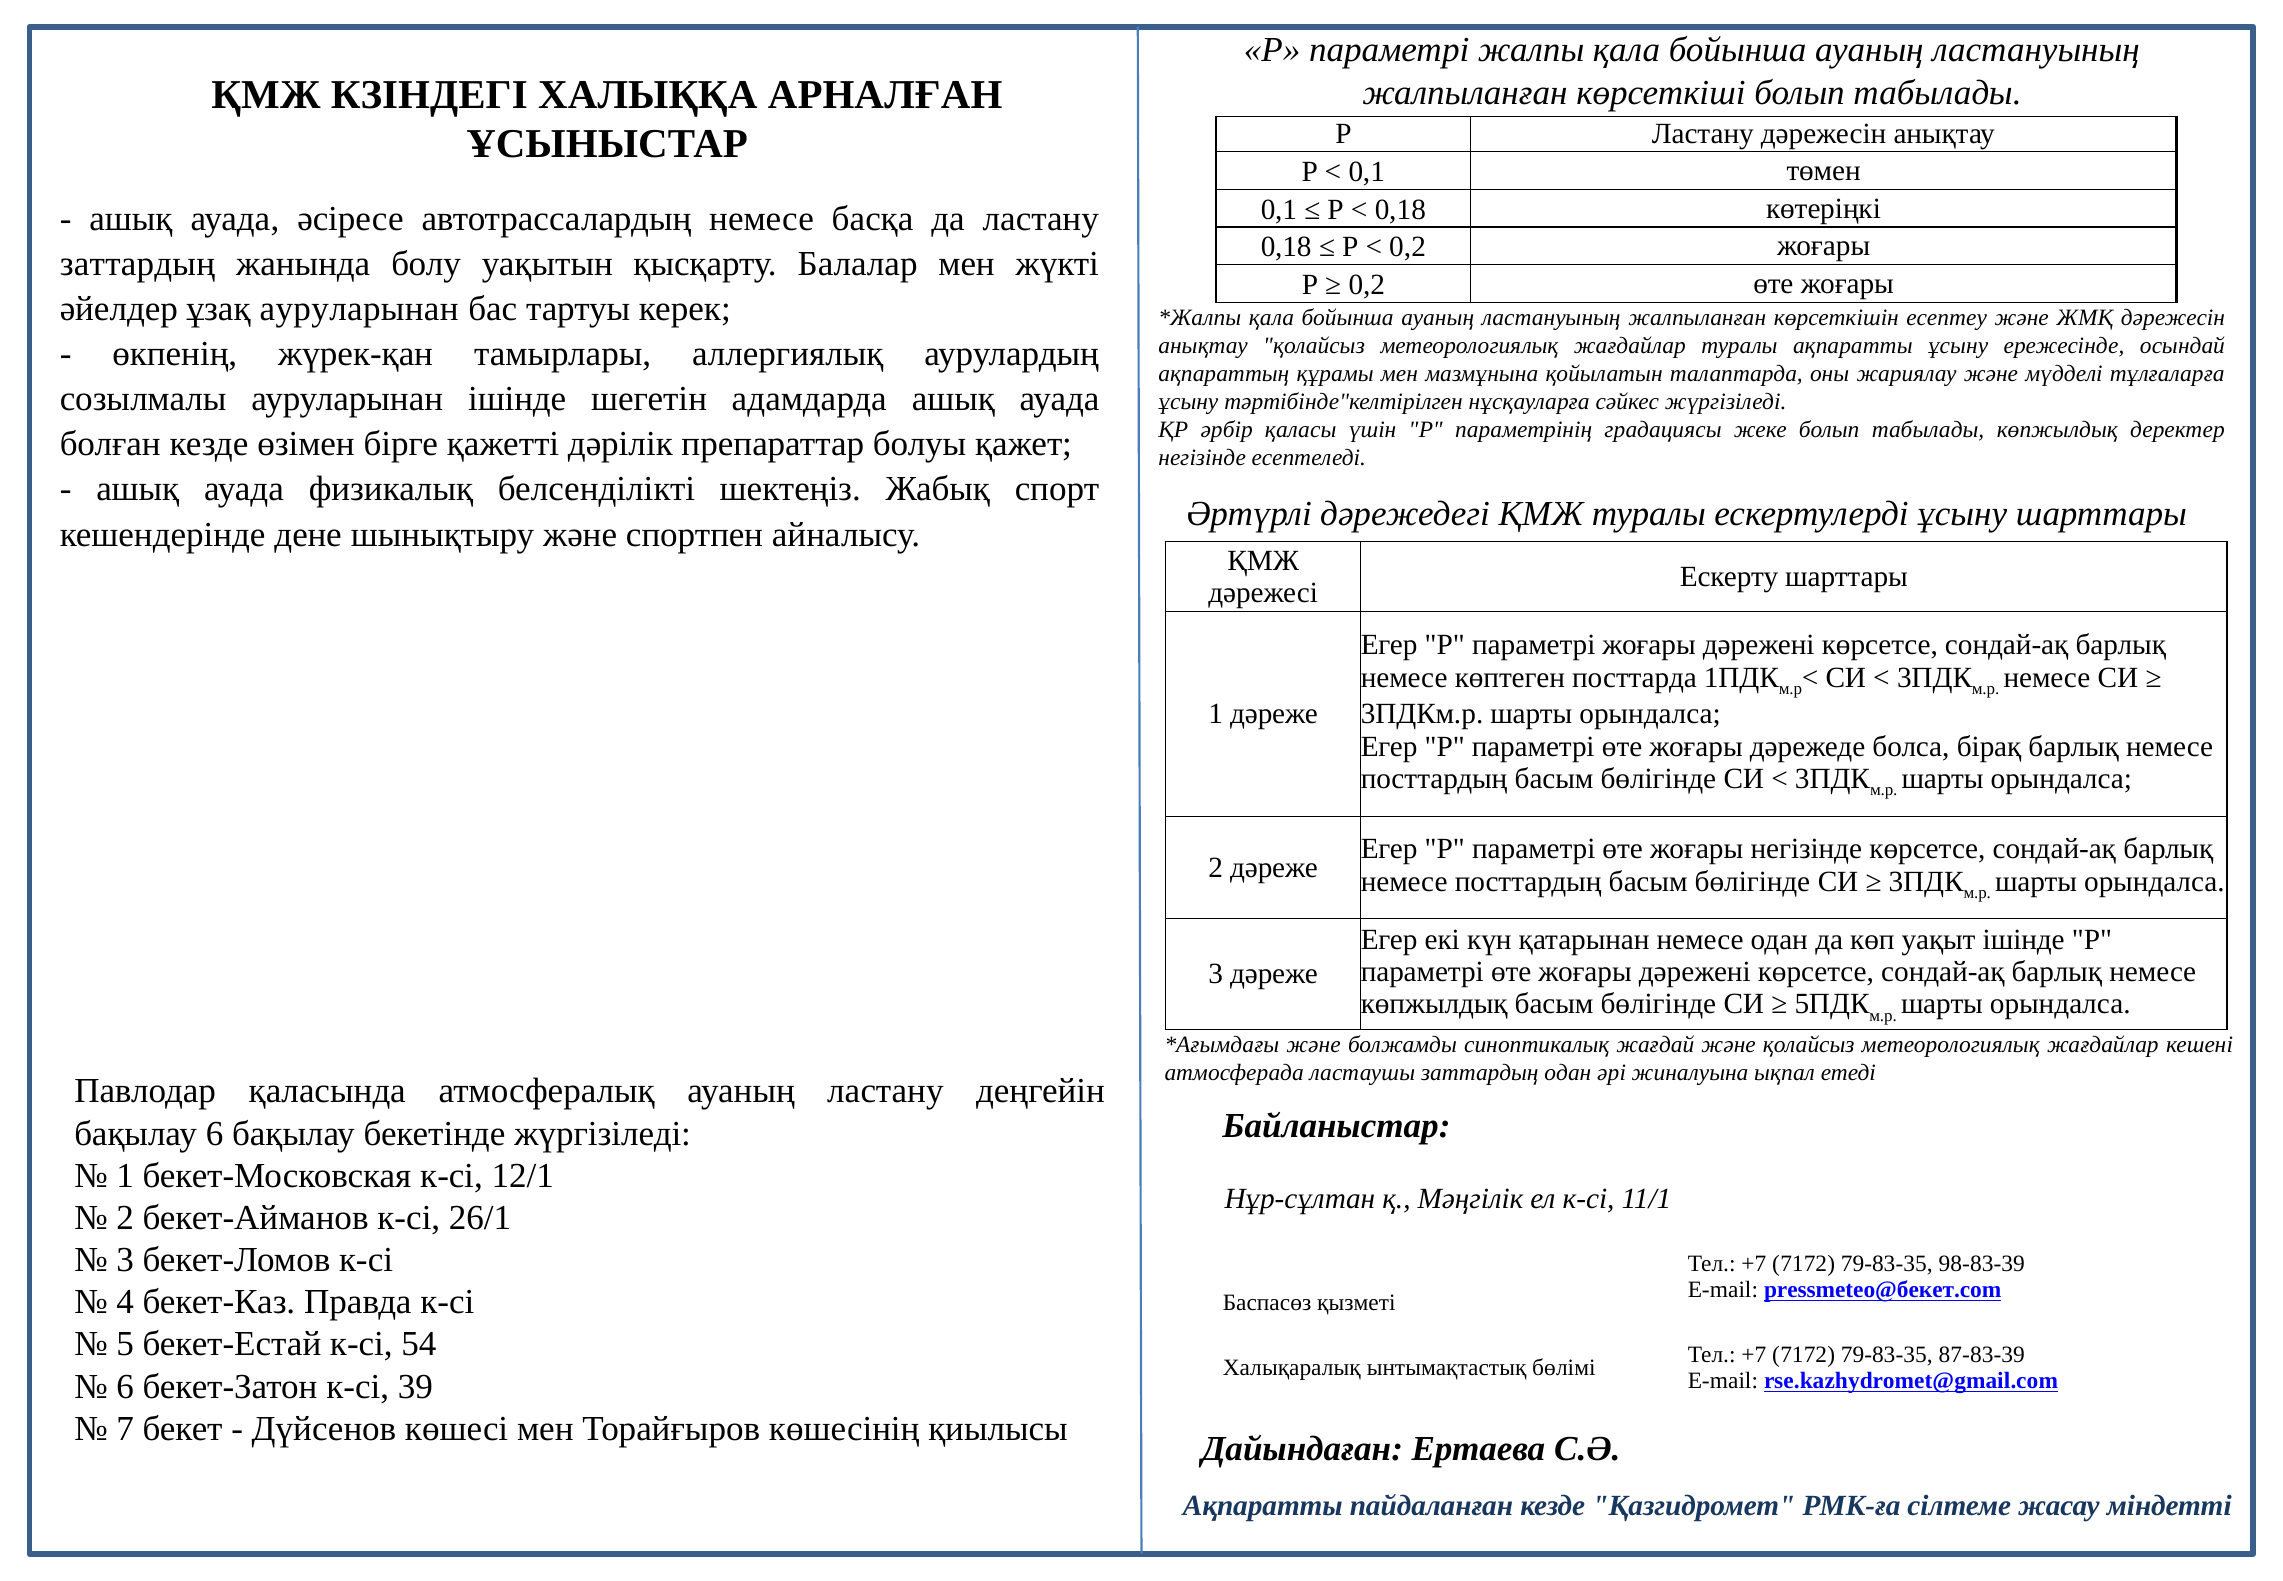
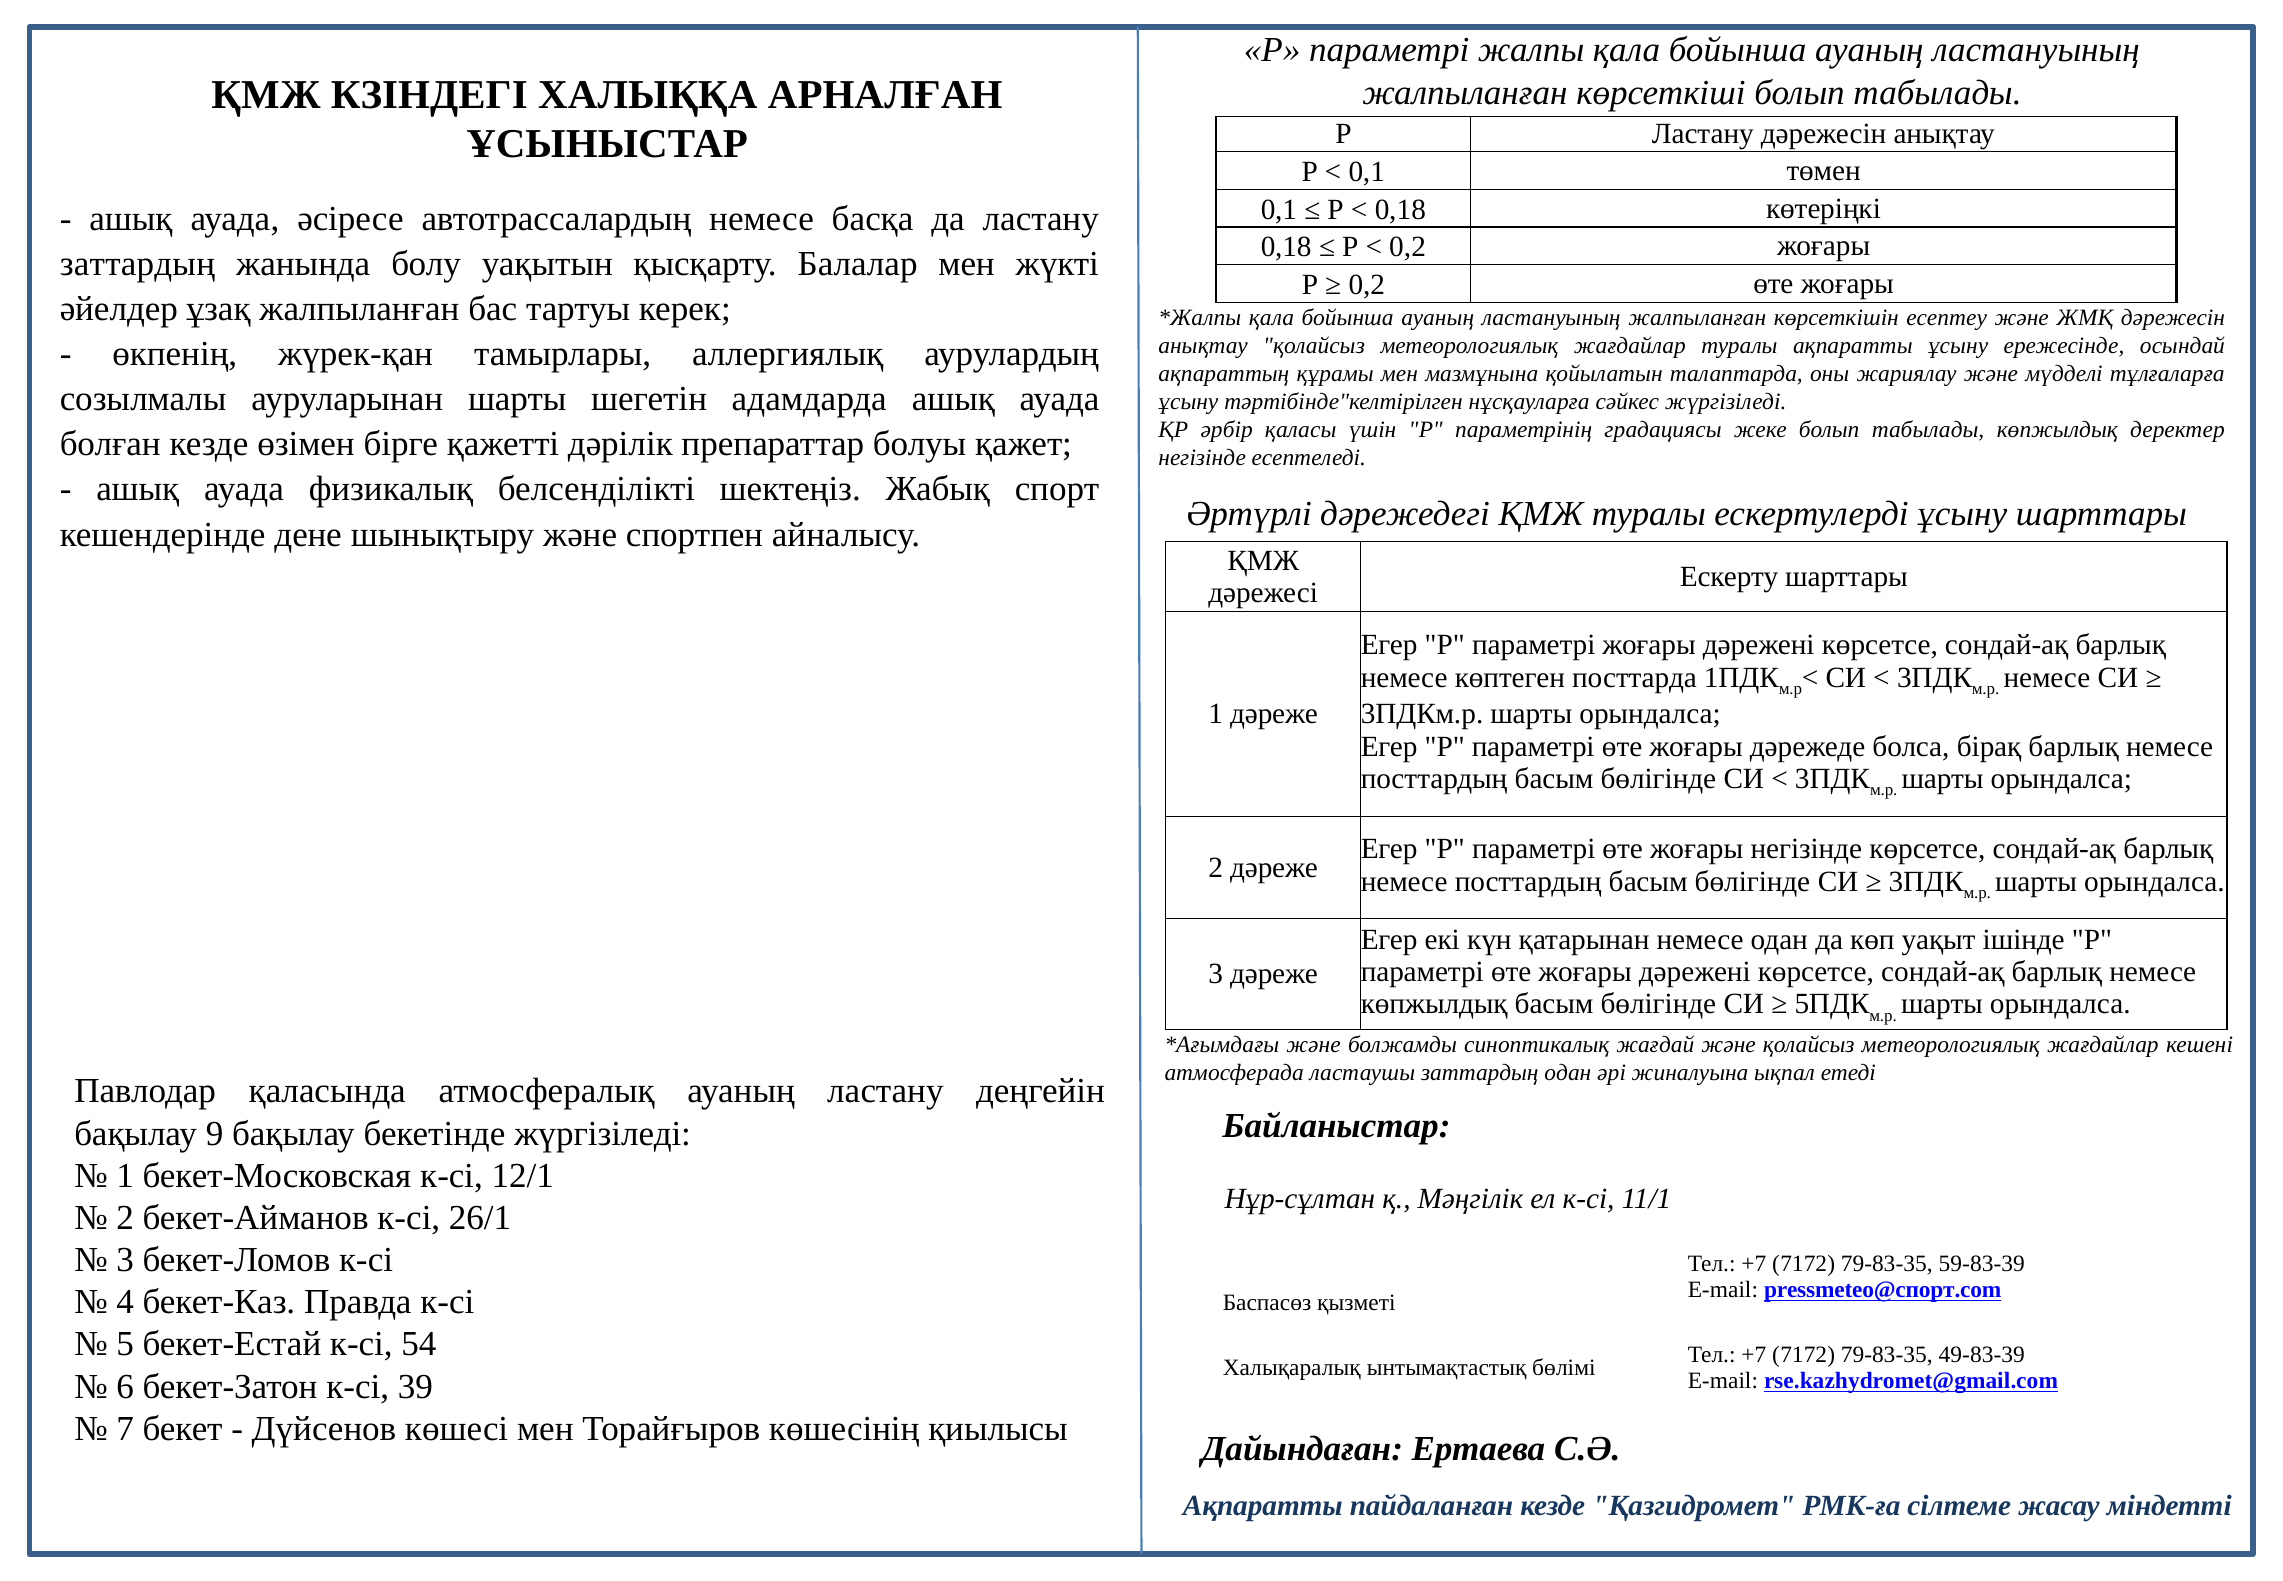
ұзақ ауруларынан: ауруларынан -> жалпыланған
ауруларынан ішінде: ішінде -> шарты
бақылау 6: 6 -> 9
98-83-39: 98-83-39 -> 59-83-39
pressmeteo@бекет.com: pressmeteo@бекет.com -> pressmeteo@спорт.com
87-83-39: 87-83-39 -> 49-83-39
